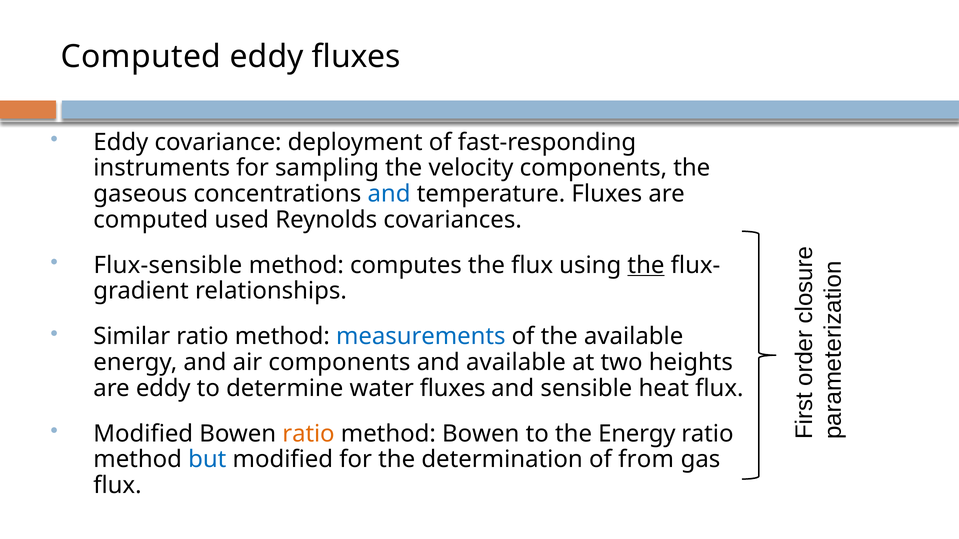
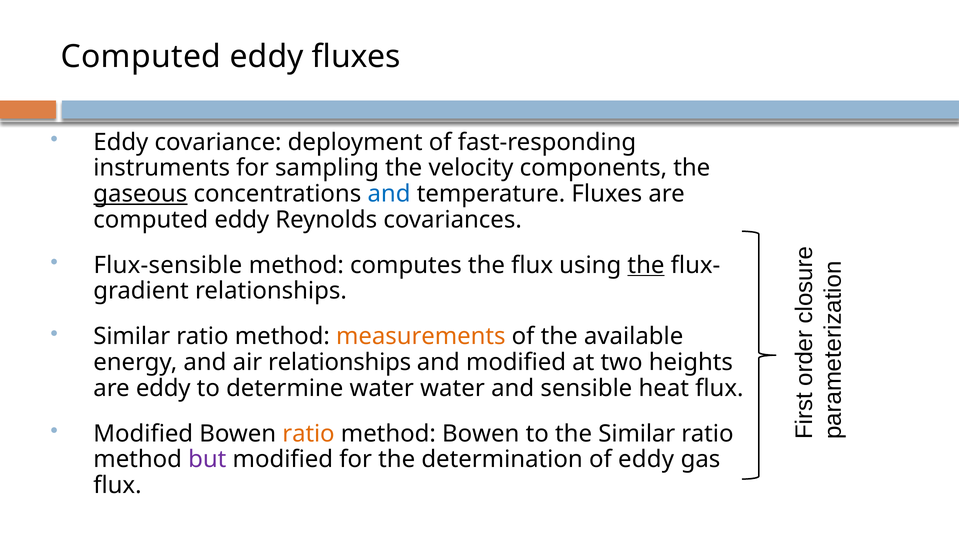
gaseous underline: none -> present
used at (242, 220): used -> eddy
measurements colour: blue -> orange
air components: components -> relationships
and available: available -> modified
water fluxes: fluxes -> water
the Energy: Energy -> Similar
but colour: blue -> purple
of from: from -> eddy
